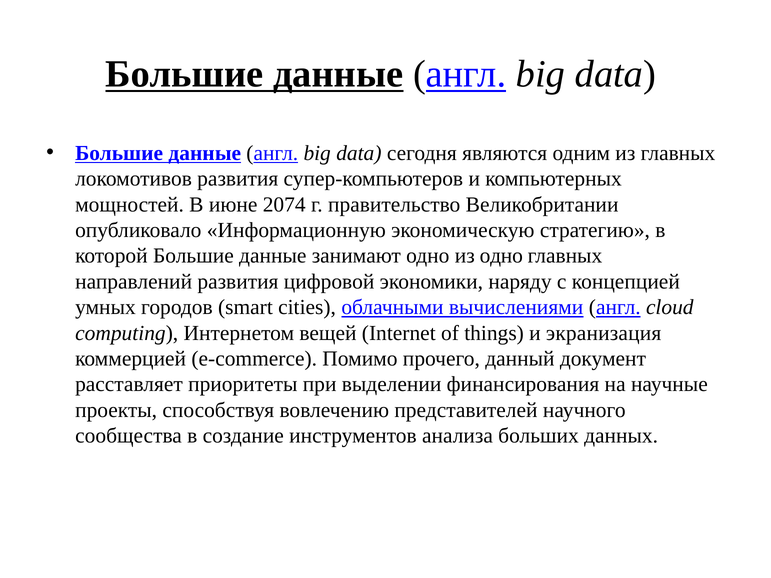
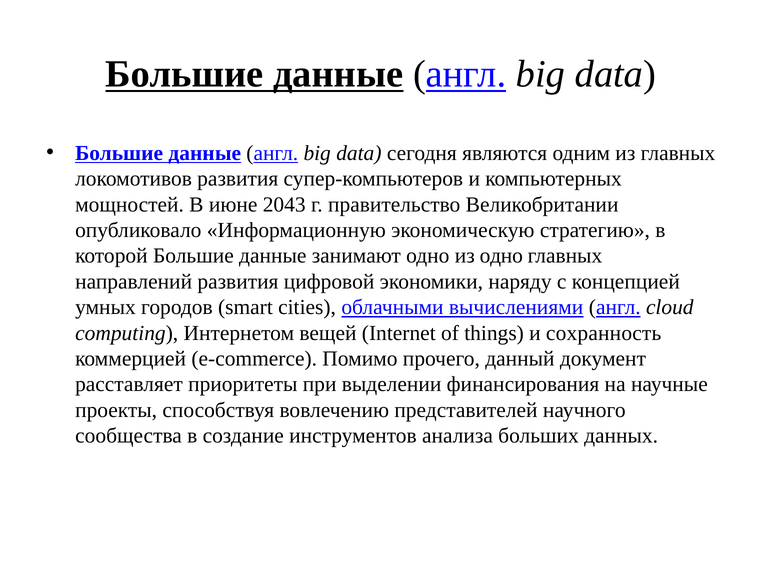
2074: 2074 -> 2043
экранизация: экранизация -> сохранность
